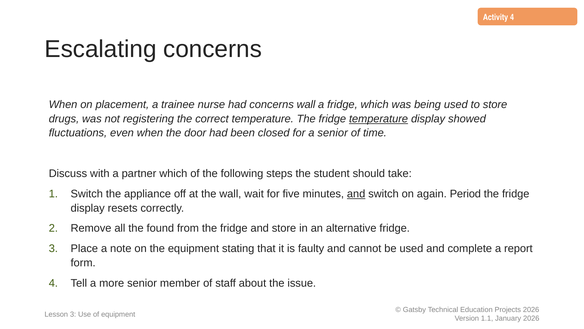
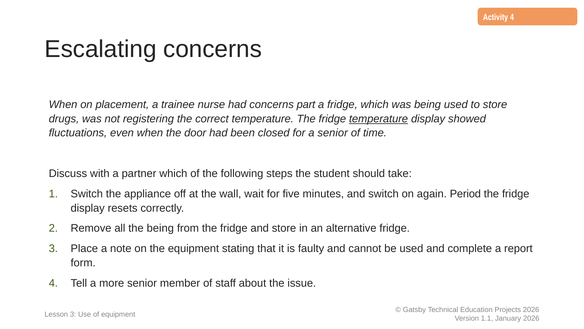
concerns wall: wall -> part
and at (356, 194) underline: present -> none
the found: found -> being
